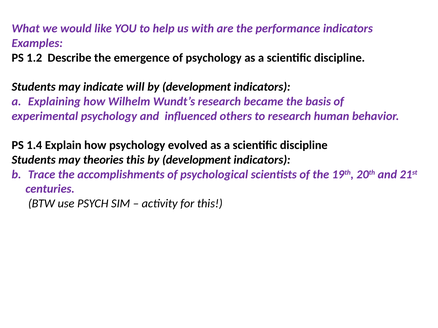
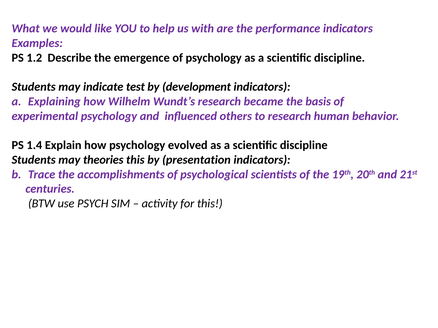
will: will -> test
this by development: development -> presentation
